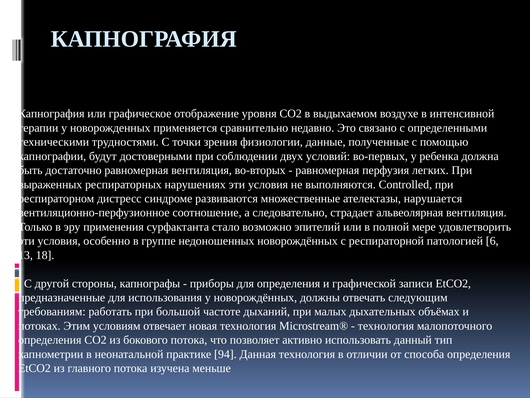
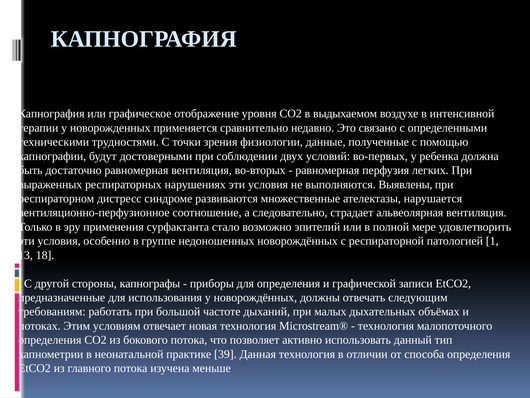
Controlled: Controlled -> Выявлены
6: 6 -> 1
94: 94 -> 39
